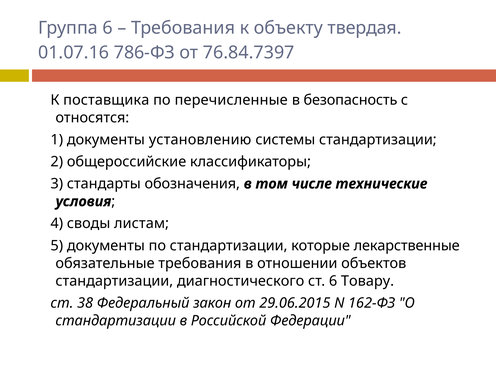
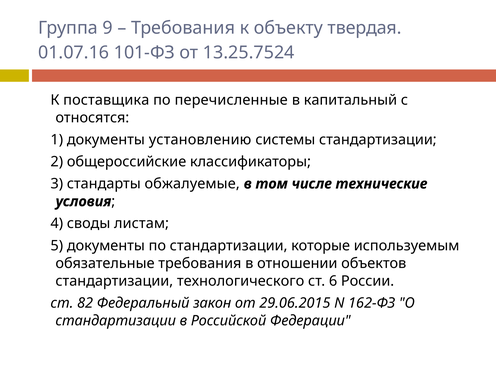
Группа 6: 6 -> 9
786-ФЗ: 786-ФЗ -> 101-ФЗ
76.84.7397: 76.84.7397 -> 13.25.7524
безопасность: безопасность -> капитальный
обозначения: обозначения -> обжалуемые
лекарственные: лекарственные -> используемым
диагностического: диагностического -> технологического
Товару: Товару -> России
38: 38 -> 82
